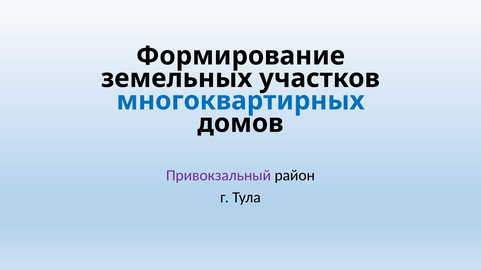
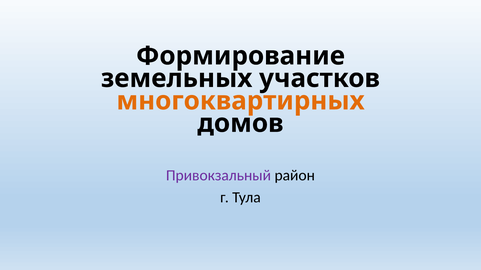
многоквартирных colour: blue -> orange
